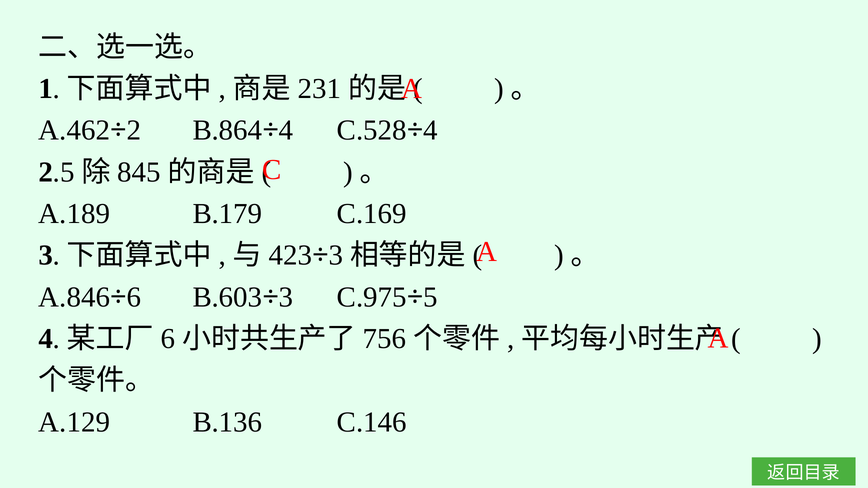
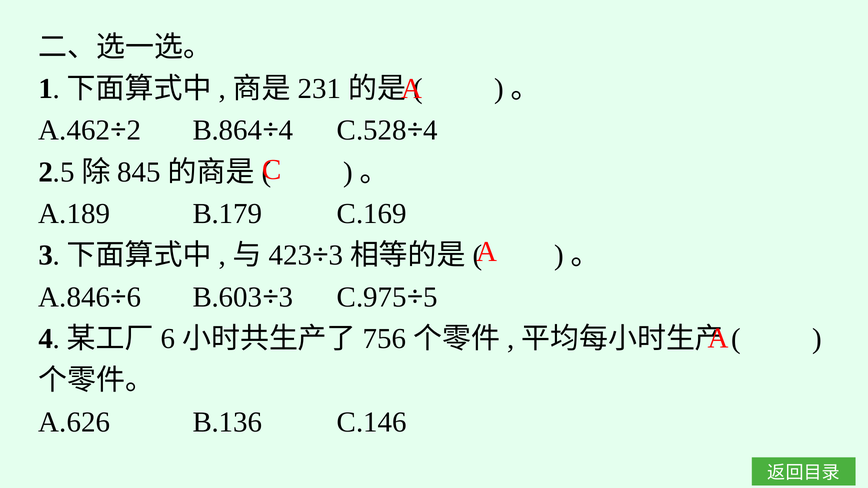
A.129: A.129 -> A.626
